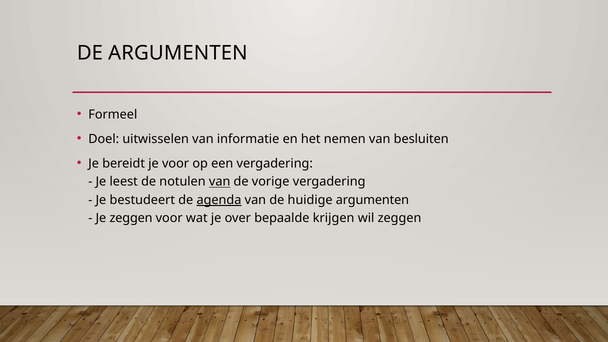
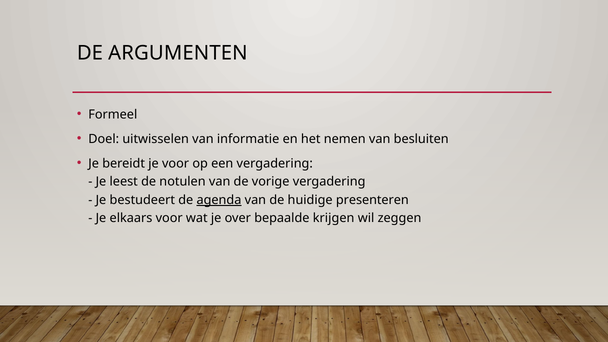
van at (220, 182) underline: present -> none
huidige argumenten: argumenten -> presenteren
Je zeggen: zeggen -> elkaars
